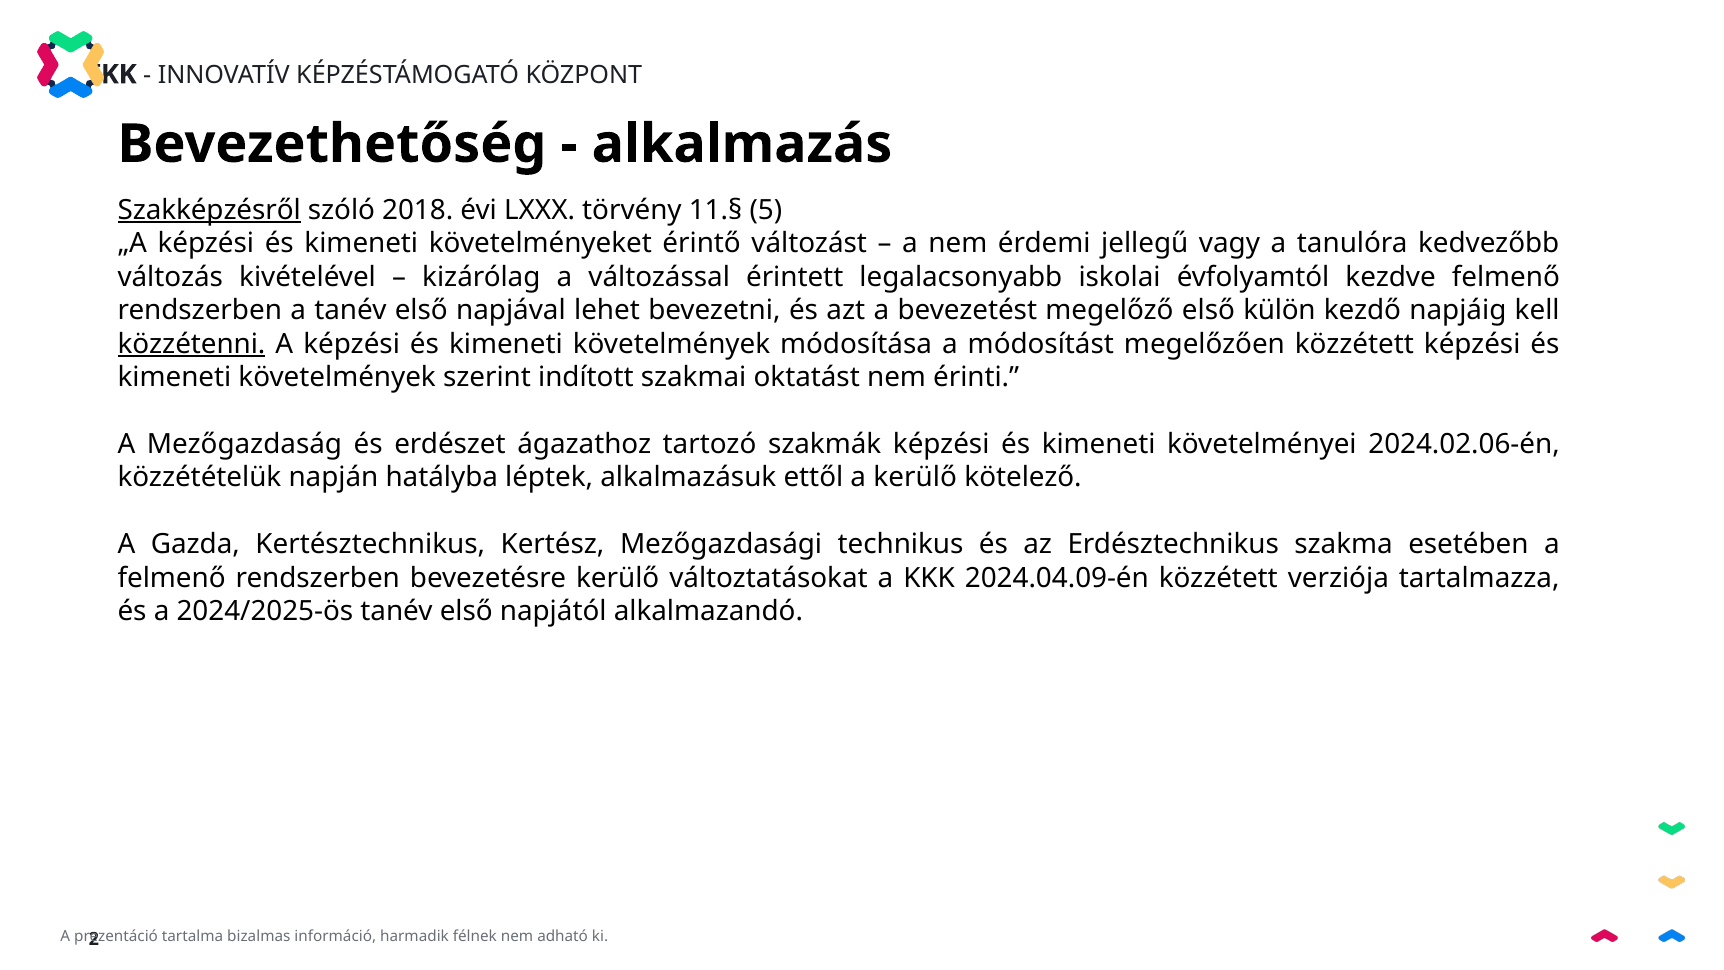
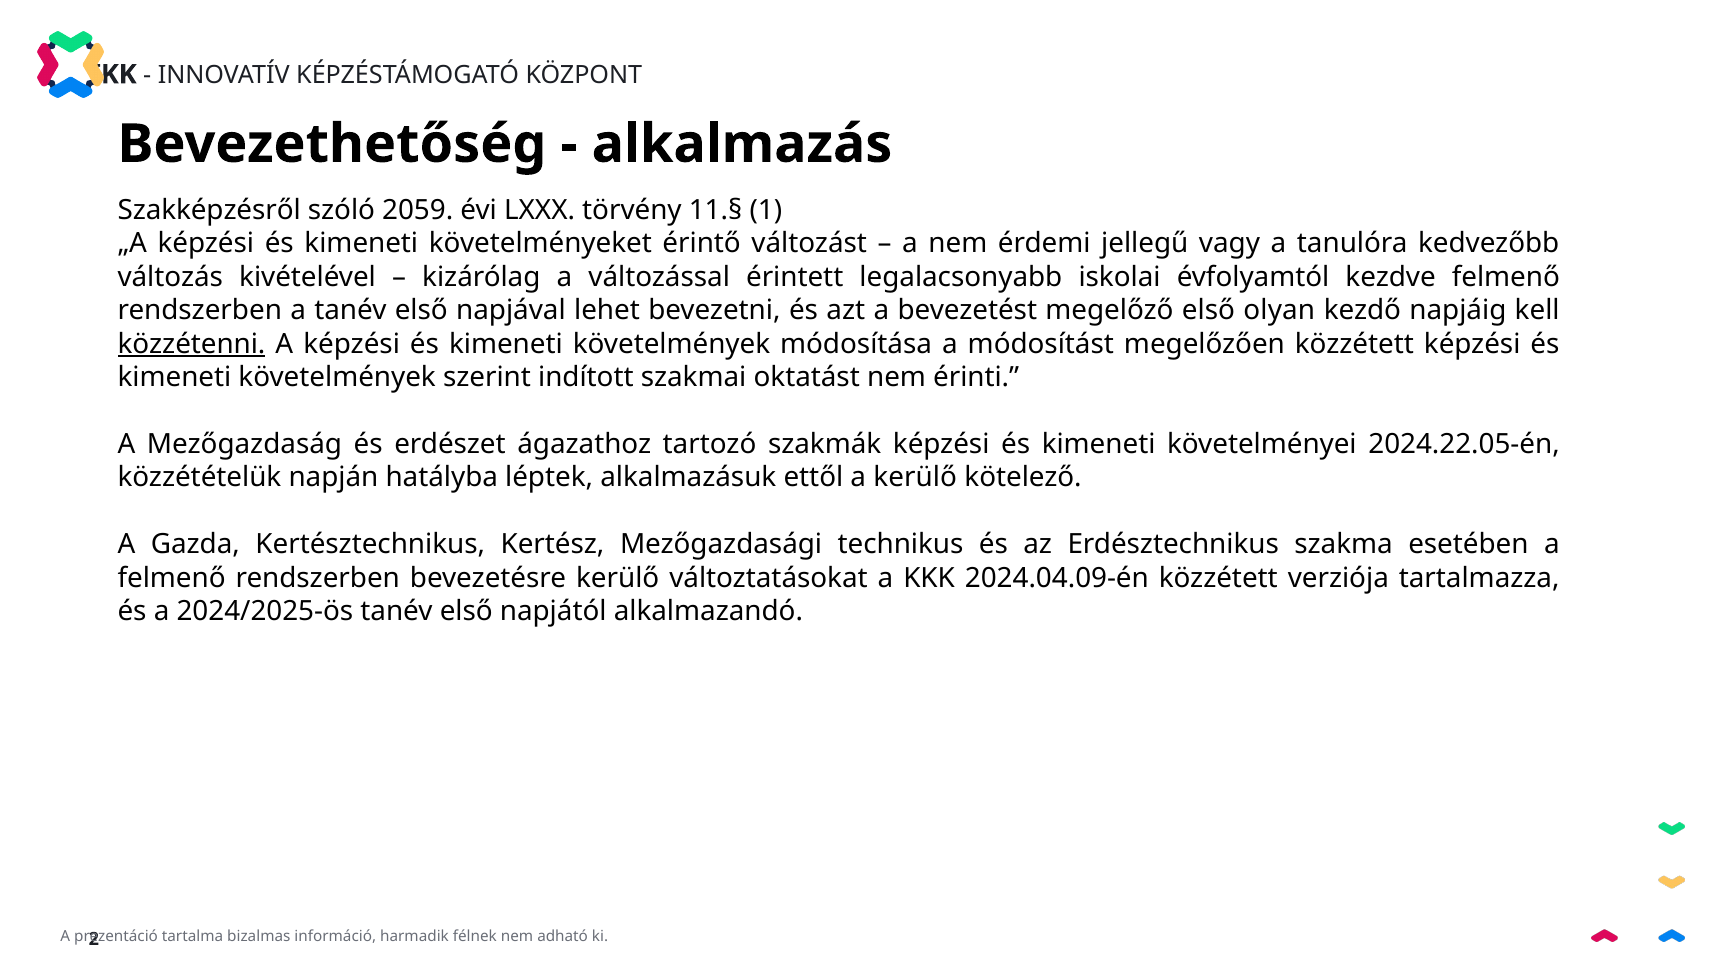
Szakképzésről underline: present -> none
2018: 2018 -> 2059
5: 5 -> 1
külön: külön -> olyan
2024.02.06-én: 2024.02.06-én -> 2024.22.05-én
